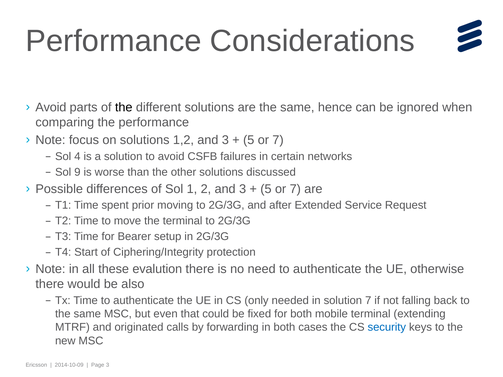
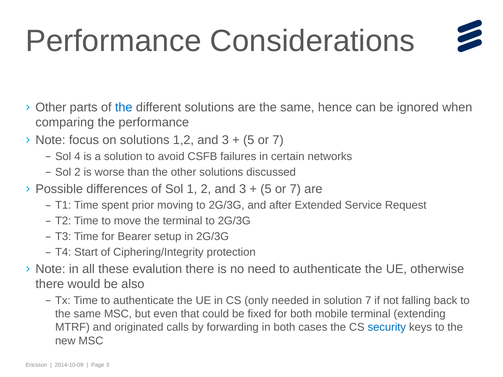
Avoid at (51, 107): Avoid -> Other
the at (124, 107) colour: black -> blue
Sol 9: 9 -> 2
